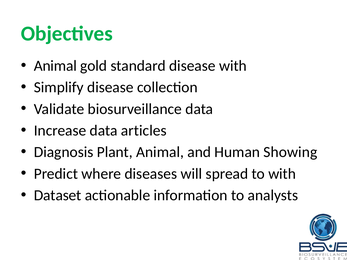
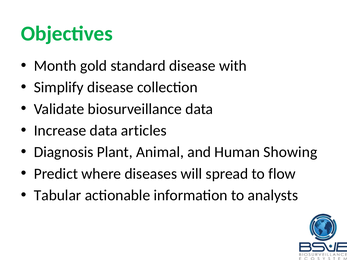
Animal at (55, 66): Animal -> Month
to with: with -> flow
Dataset: Dataset -> Tabular
